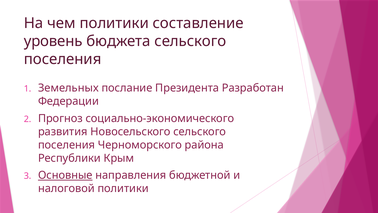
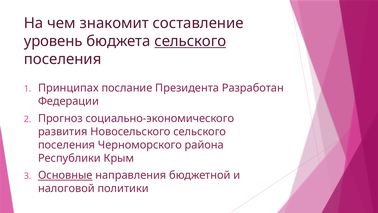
чем политики: политики -> знакомит
сельского at (190, 41) underline: none -> present
Земельных: Земельных -> Принципах
